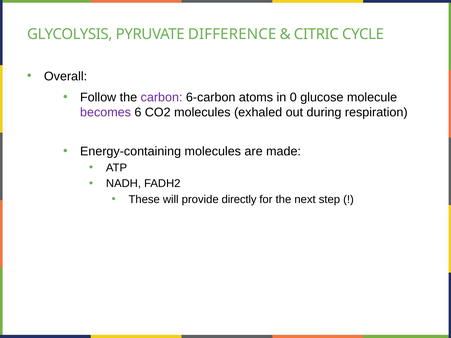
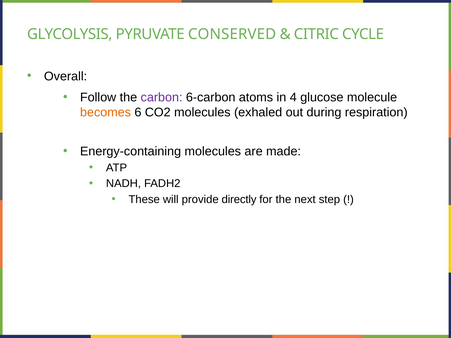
DIFFERENCE: DIFFERENCE -> CONSERVED
0: 0 -> 4
becomes colour: purple -> orange
